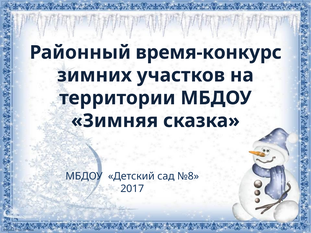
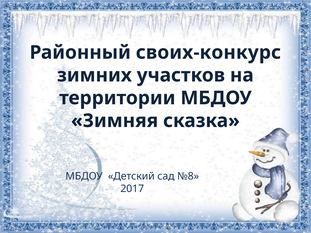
время-конкурс: время-конкурс -> своих-конкурс
